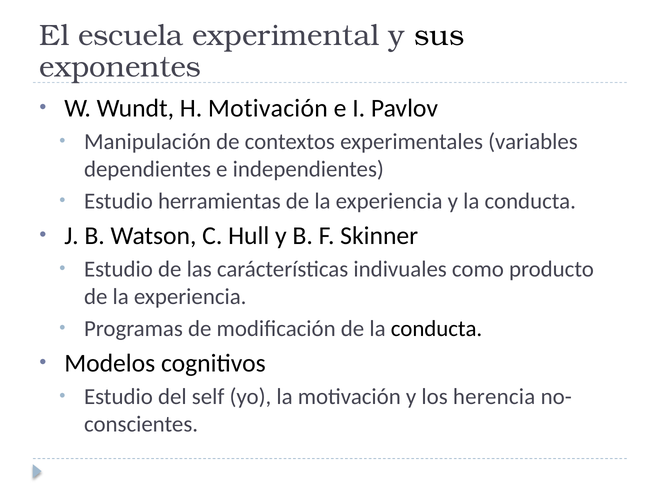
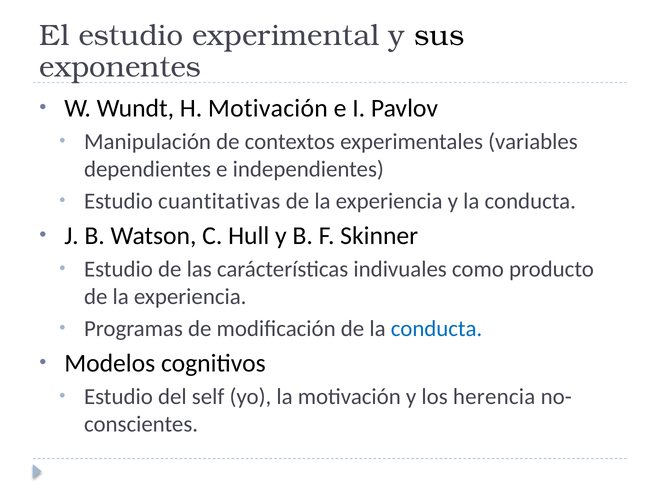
El escuela: escuela -> estudio
herramientas: herramientas -> cuantitativas
conducta at (436, 329) colour: black -> blue
